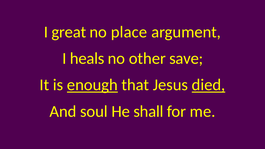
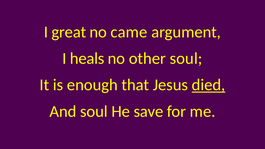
place: place -> came
other save: save -> soul
enough underline: present -> none
shall: shall -> save
